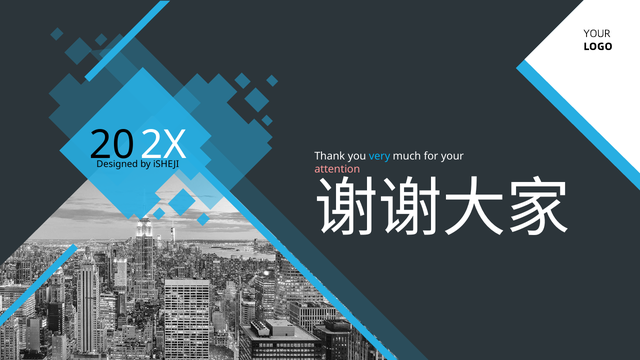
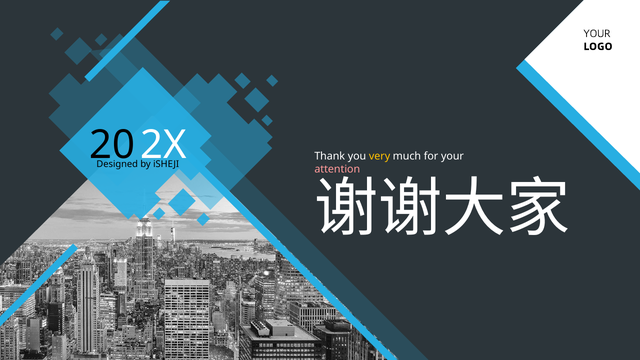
very colour: light blue -> yellow
